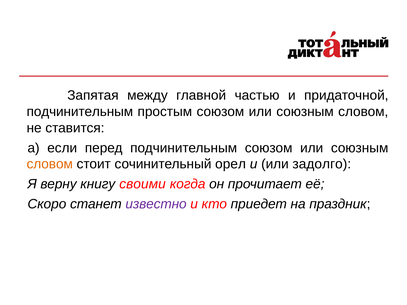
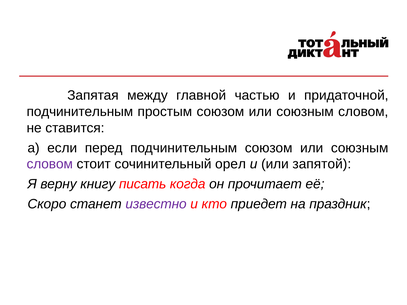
словом at (50, 164) colour: orange -> purple
задолго: задолго -> запятой
своими: своими -> писать
